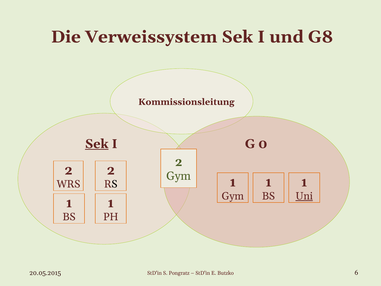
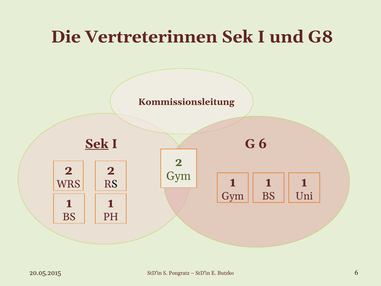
Verweissystem: Verweissystem -> Vertreterinnen
G 0: 0 -> 6
Uni underline: present -> none
